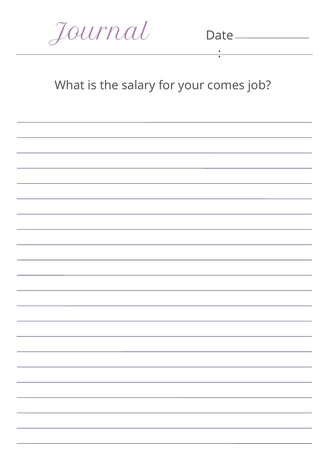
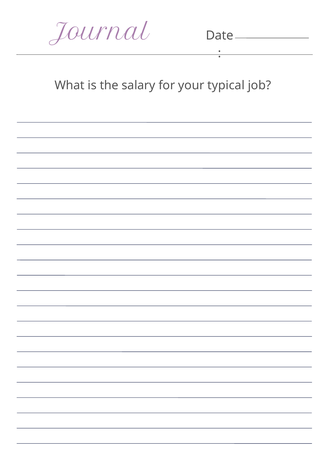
comes: comes -> typical
